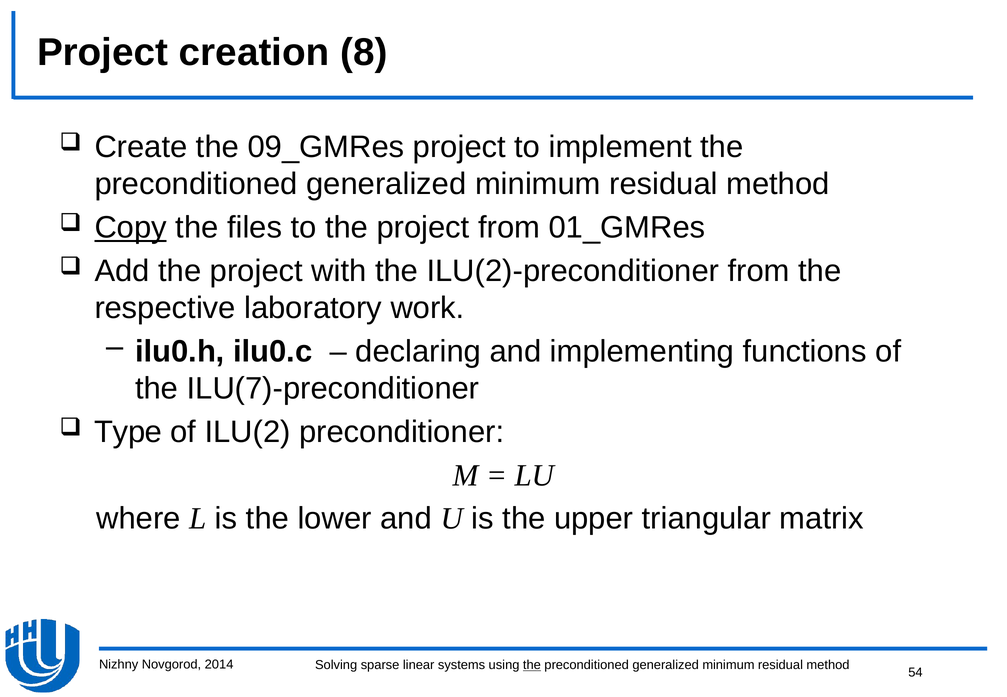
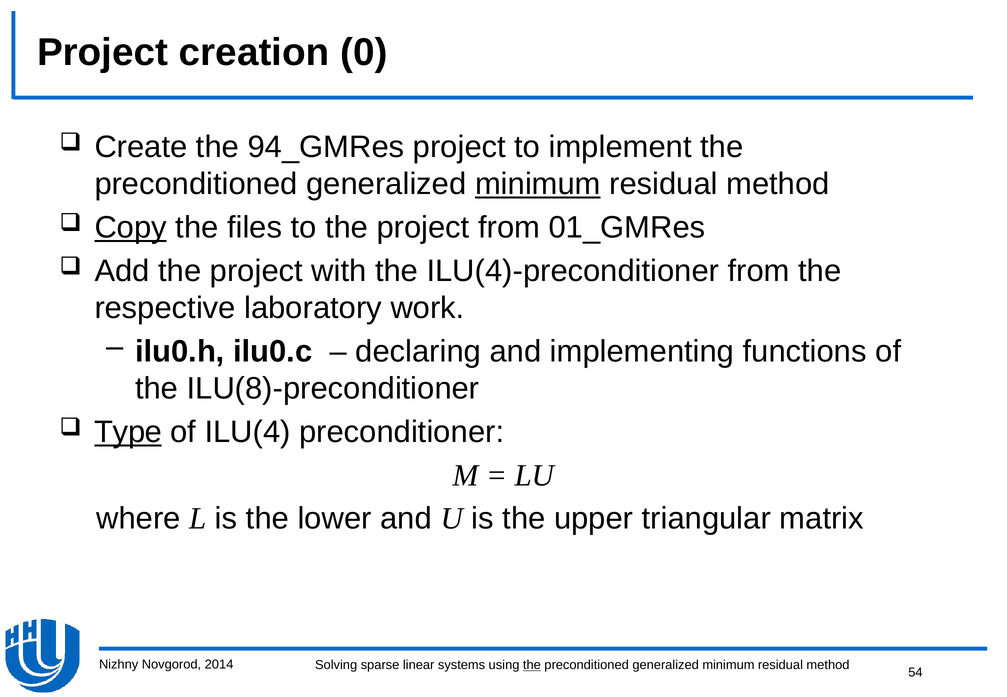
8: 8 -> 0
09_GMRes: 09_GMRes -> 94_GMRes
minimum at (538, 184) underline: none -> present
ILU(2)-preconditioner: ILU(2)-preconditioner -> ILU(4)-preconditioner
ILU(7)-preconditioner: ILU(7)-preconditioner -> ILU(8)-preconditioner
Type underline: none -> present
ILU(2: ILU(2 -> ILU(4
